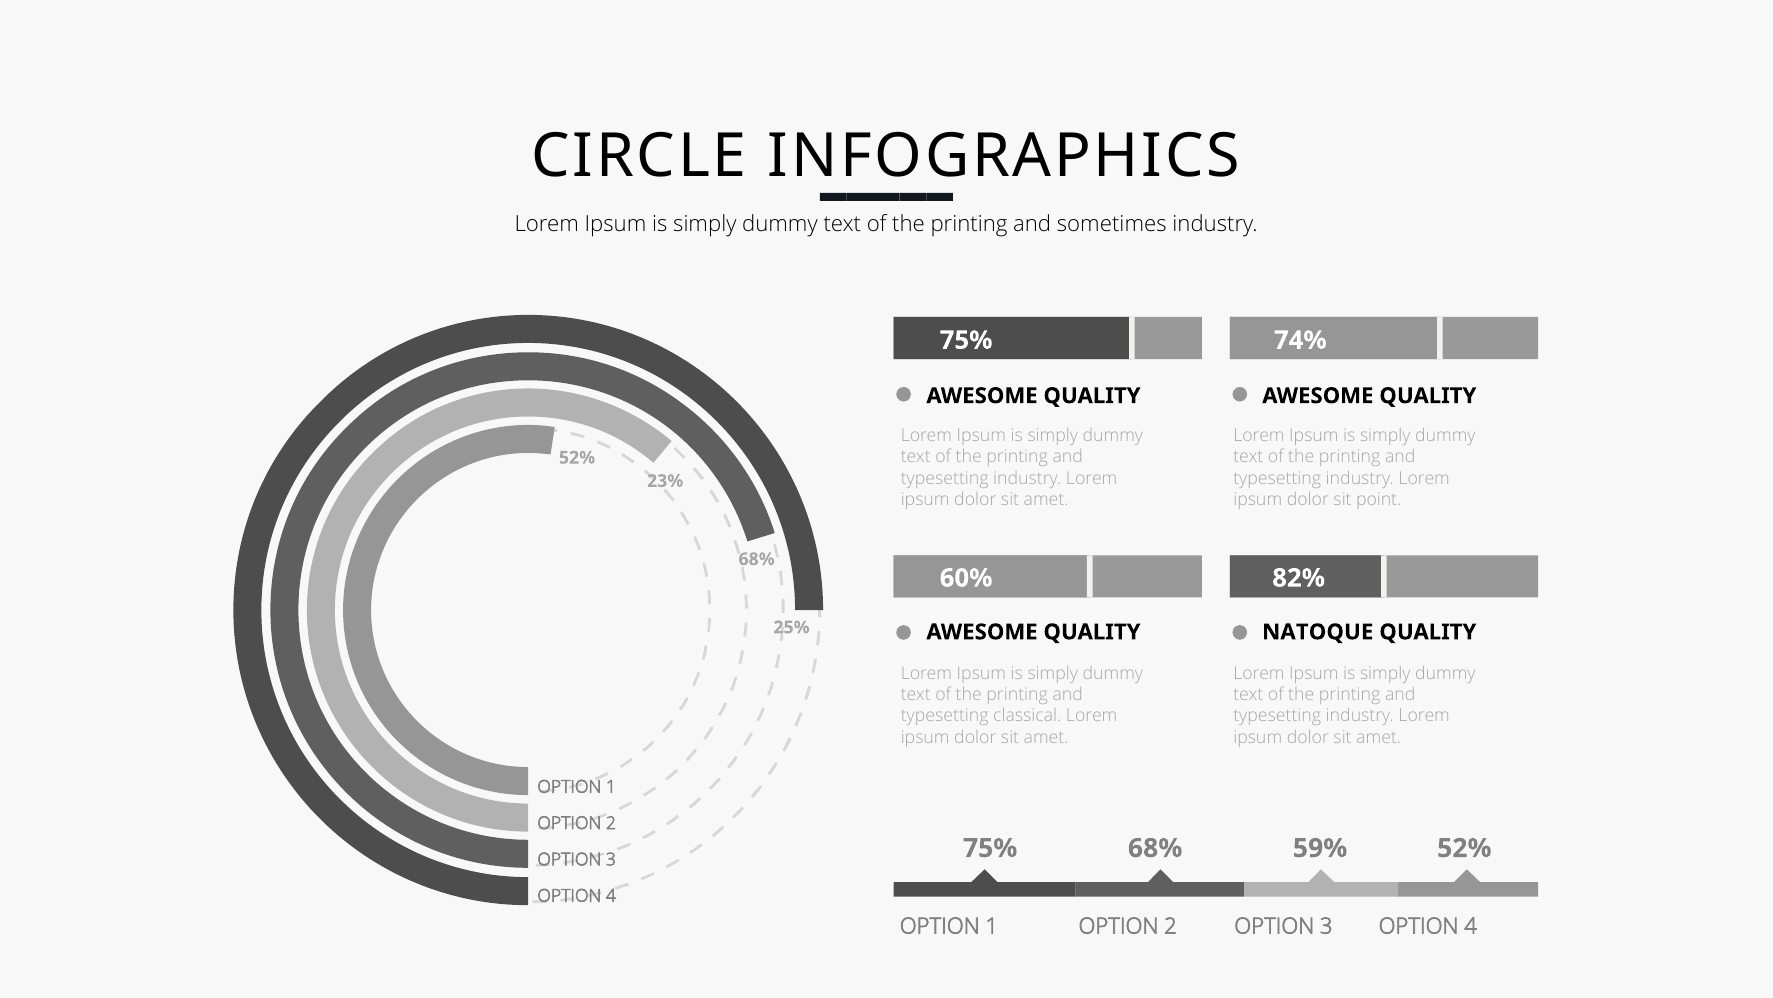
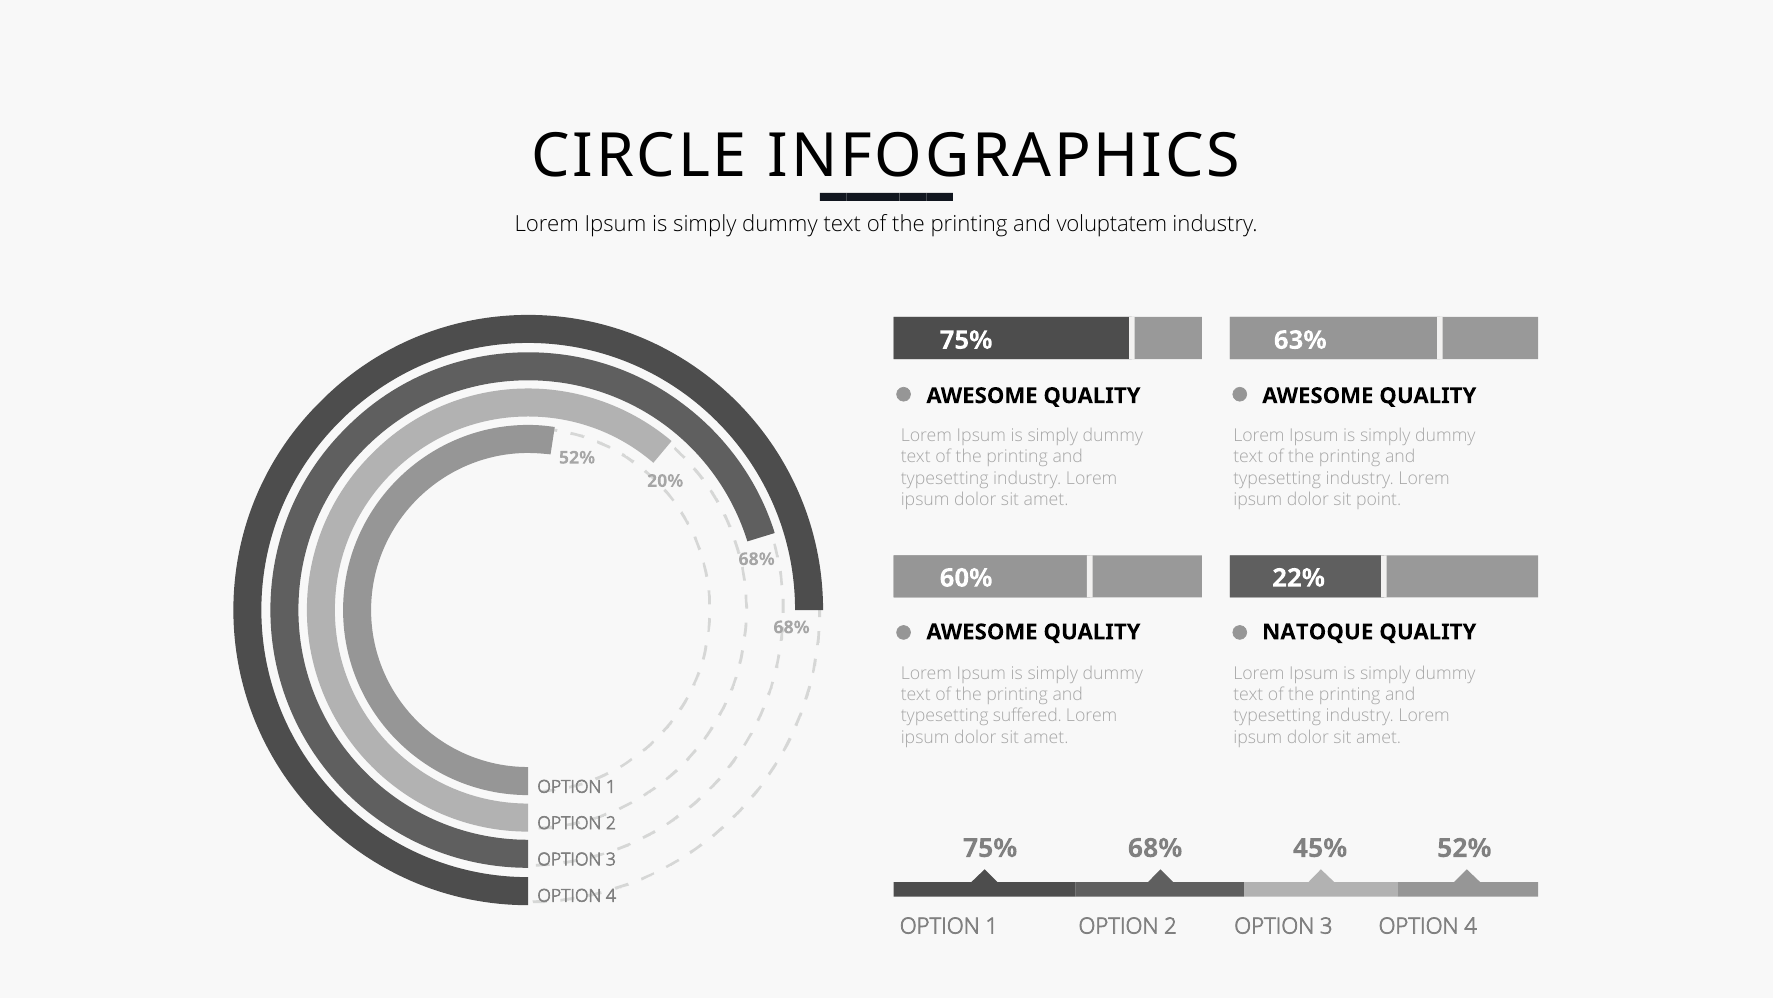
sometimes: sometimes -> voluptatem
74%: 74% -> 63%
23%: 23% -> 20%
82%: 82% -> 22%
25% at (792, 627): 25% -> 68%
classical: classical -> suffered
59%: 59% -> 45%
